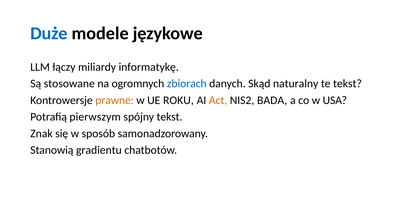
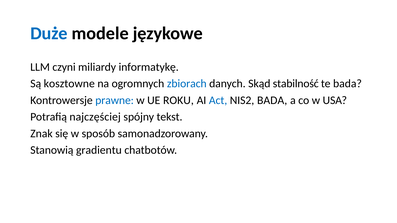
łączy: łączy -> czyni
stosowane: stosowane -> kosztowne
naturalny: naturalny -> stabilność
te tekst: tekst -> bada
prawne colour: orange -> blue
Act colour: orange -> blue
pierwszym: pierwszym -> najczęściej
